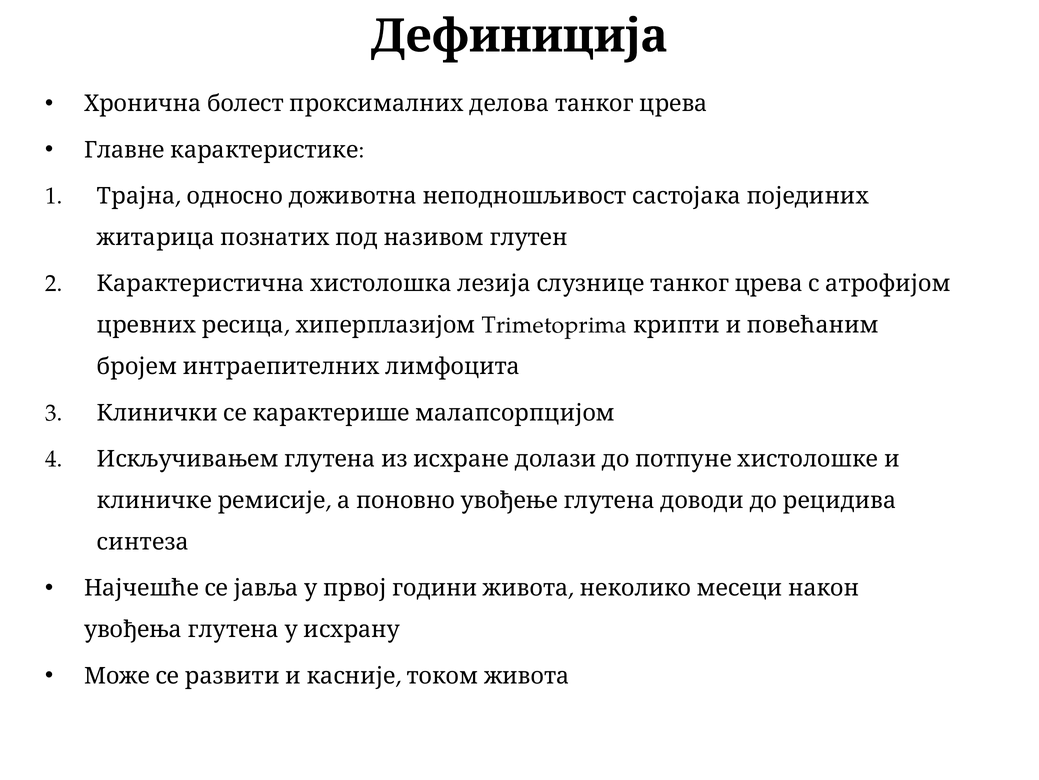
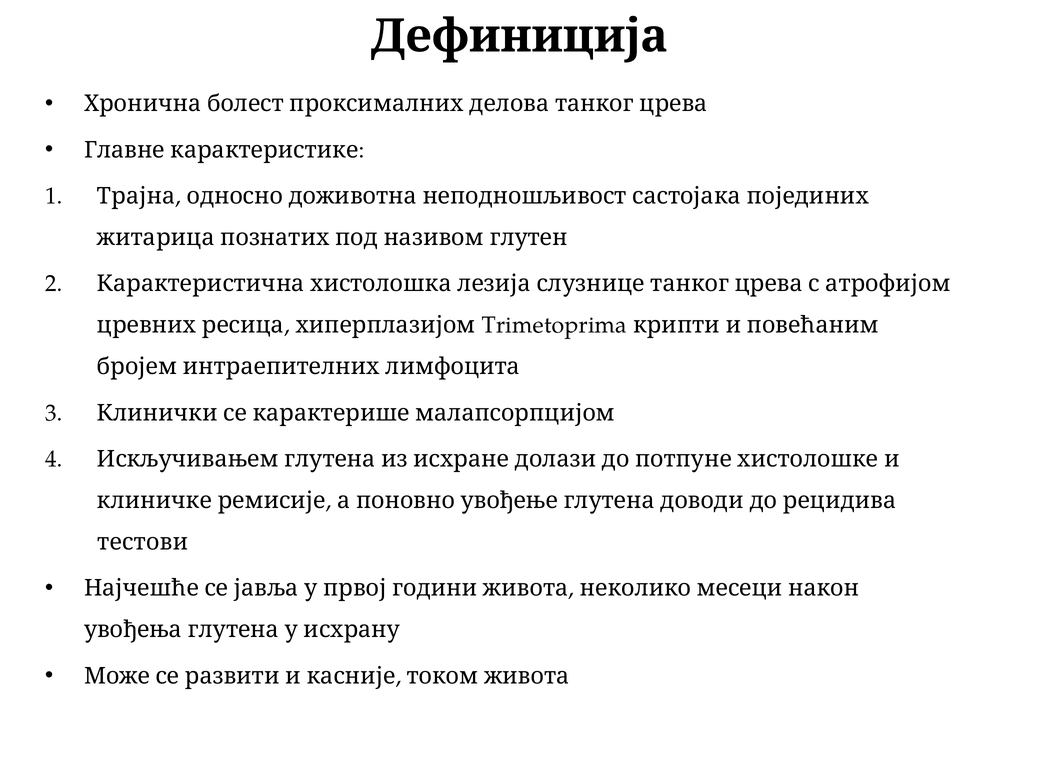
синтеза: синтеза -> тестови
